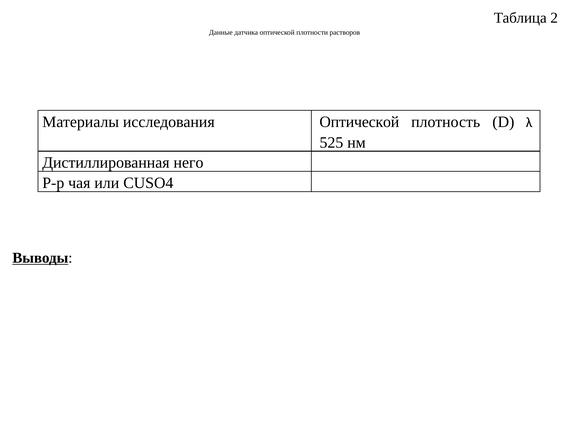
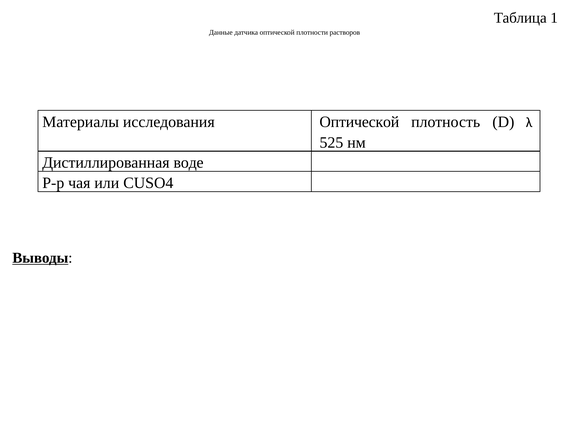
2: 2 -> 1
него: него -> воде
